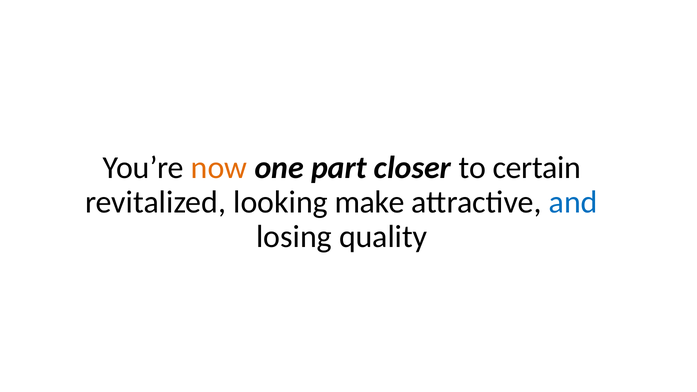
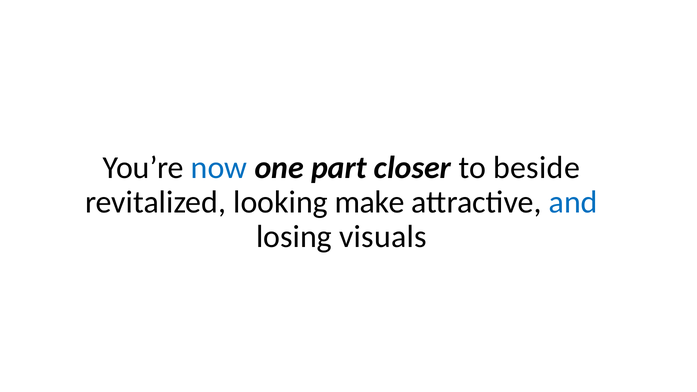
now colour: orange -> blue
certain: certain -> beside
quality: quality -> visuals
